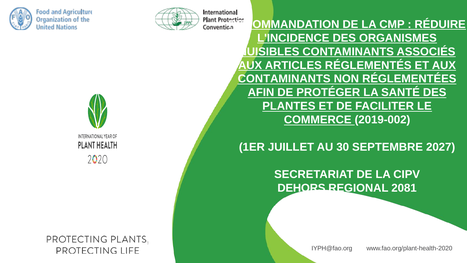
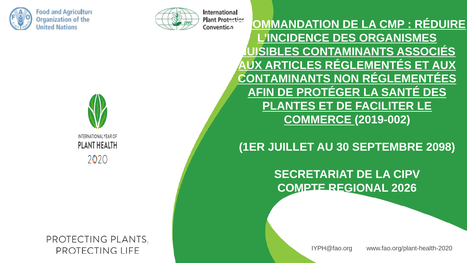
2027: 2027 -> 2098
DEHORS: DEHORS -> COMPTE
2081: 2081 -> 2026
